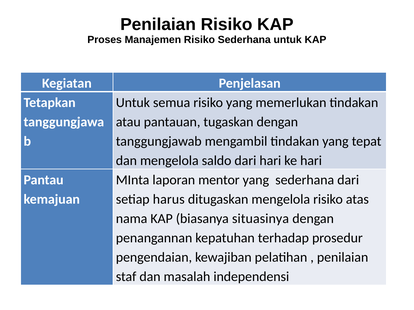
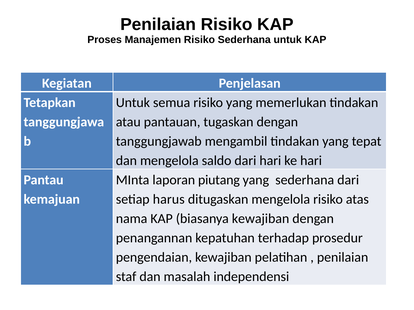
mentor: mentor -> piutang
biasanya situasinya: situasinya -> kewajiban
